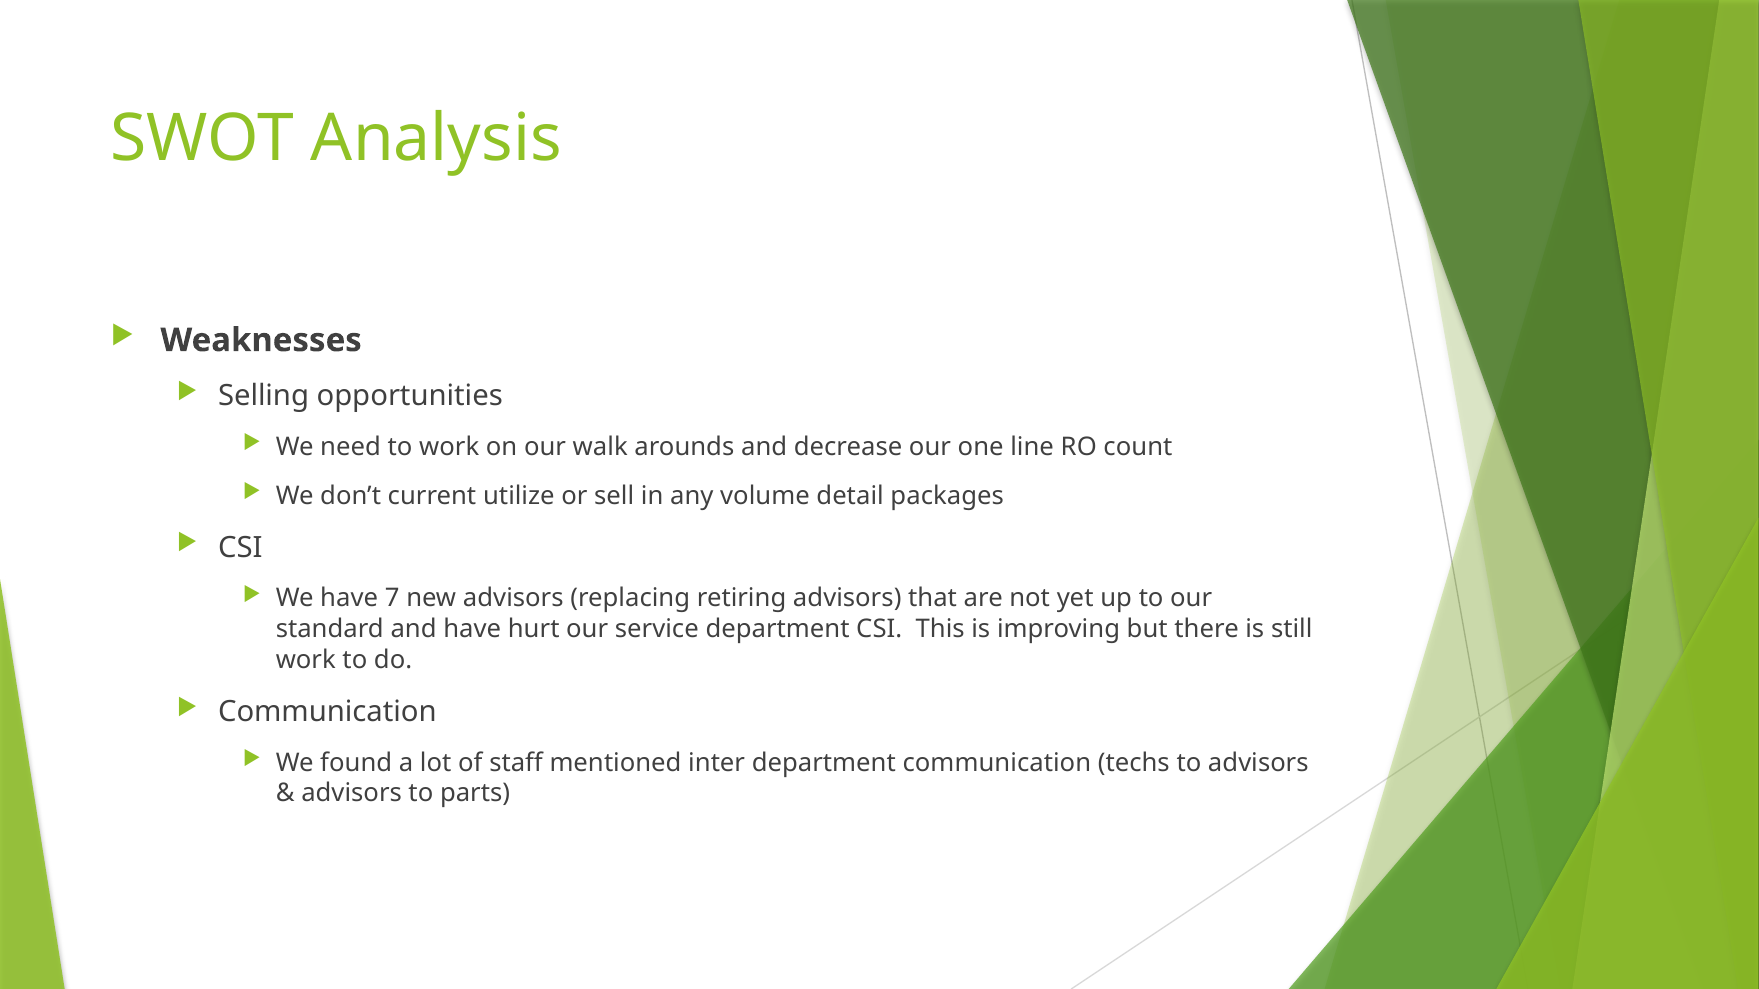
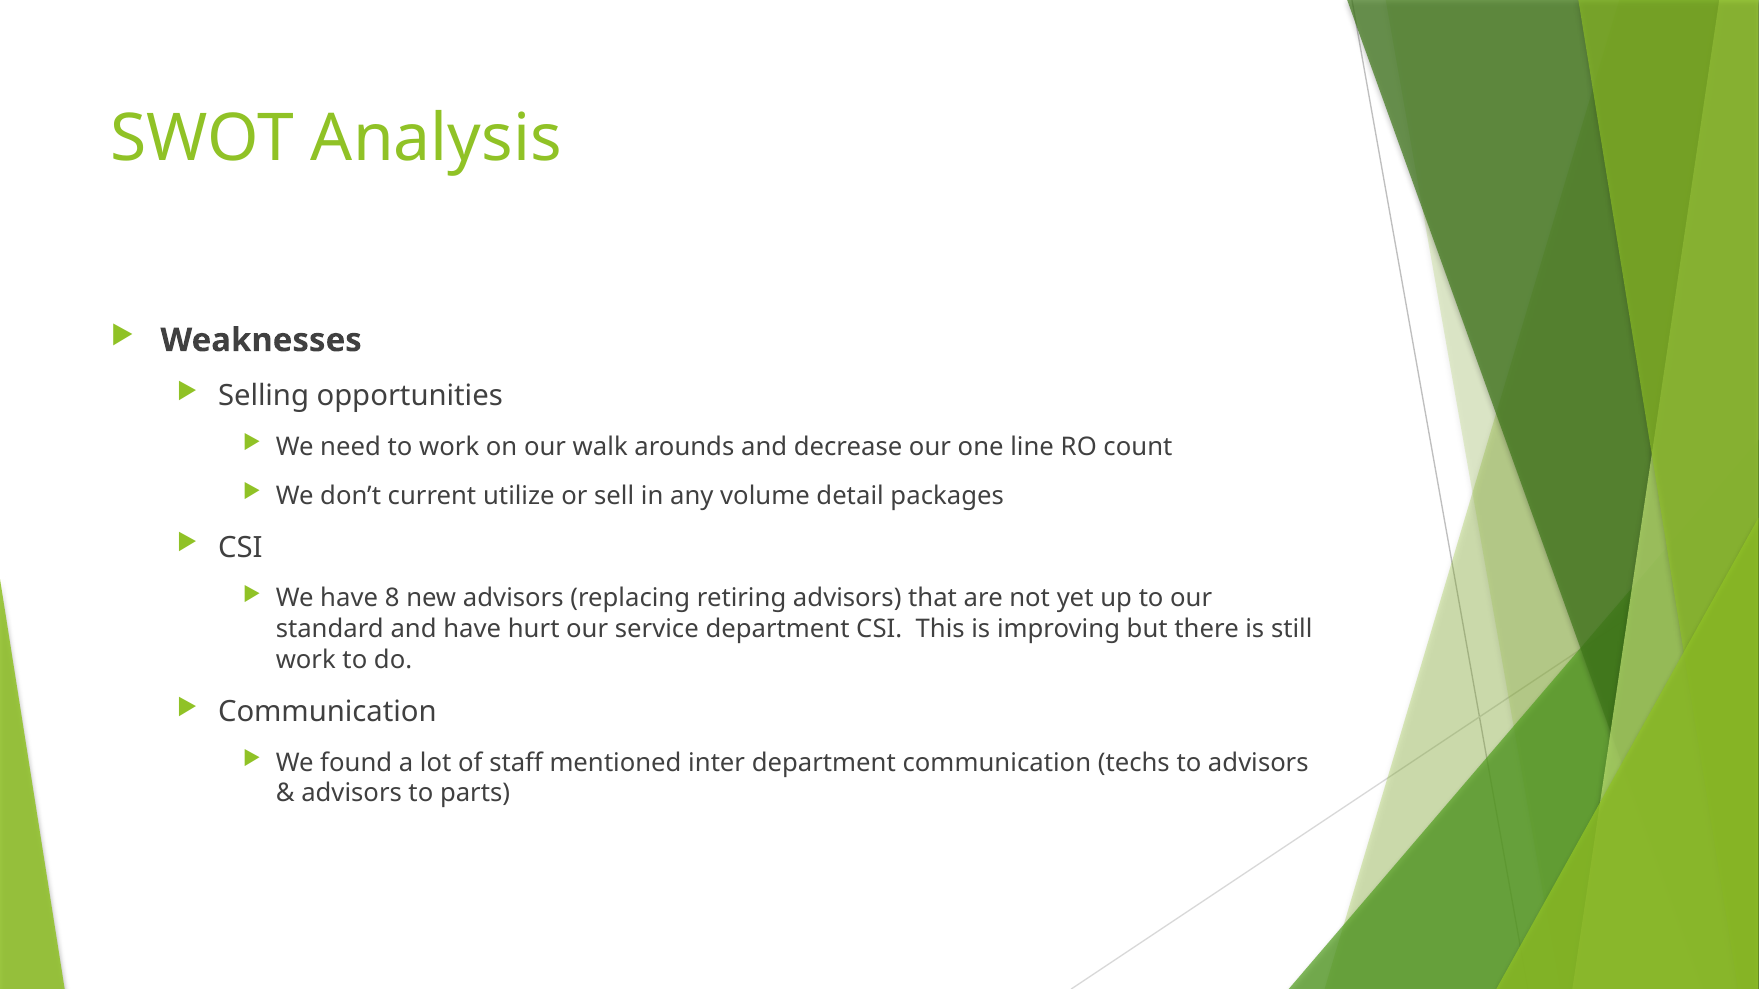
7: 7 -> 8
